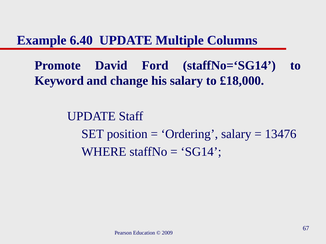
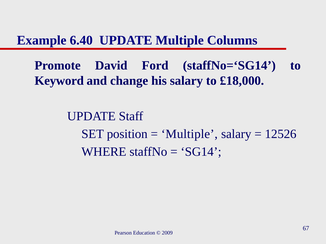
Ordering at (190, 134): Ordering -> Multiple
13476: 13476 -> 12526
